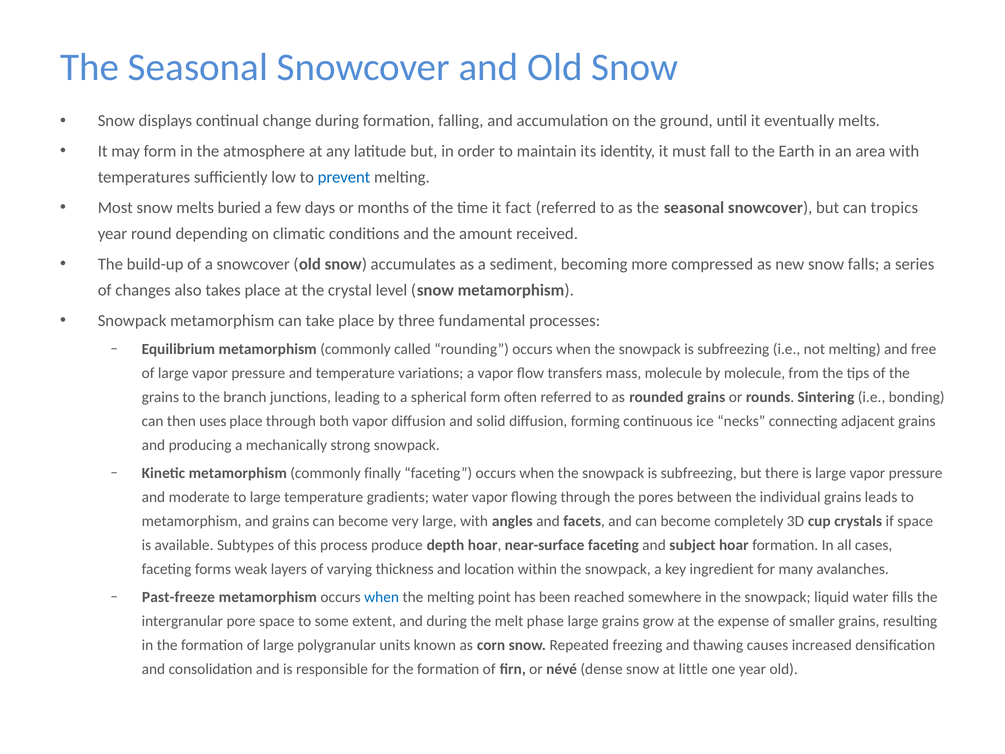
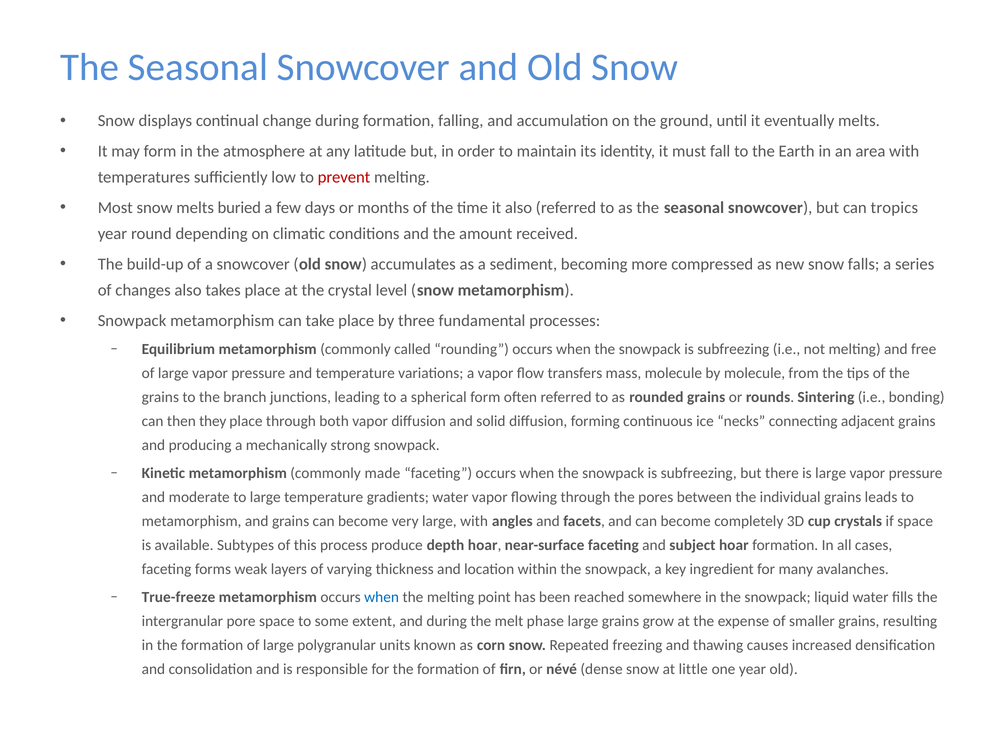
prevent colour: blue -> red
it fact: fact -> also
uses: uses -> they
finally: finally -> made
Past-freeze: Past-freeze -> True-freeze
